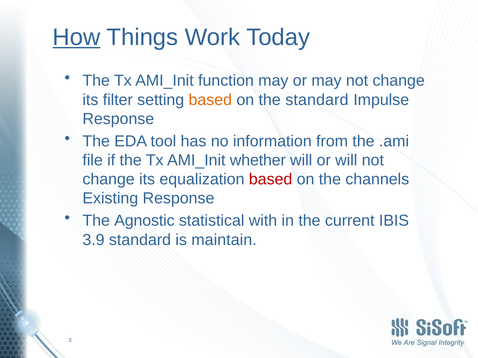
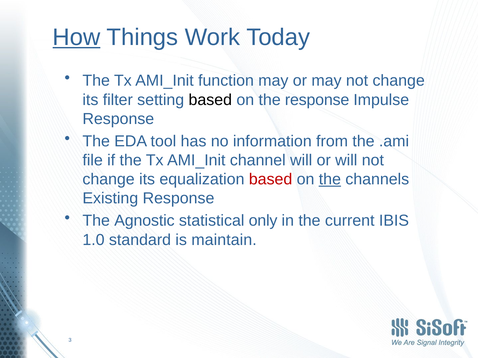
based at (210, 100) colour: orange -> black
the standard: standard -> response
whether: whether -> channel
the at (330, 180) underline: none -> present
with: with -> only
3.9: 3.9 -> 1.0
